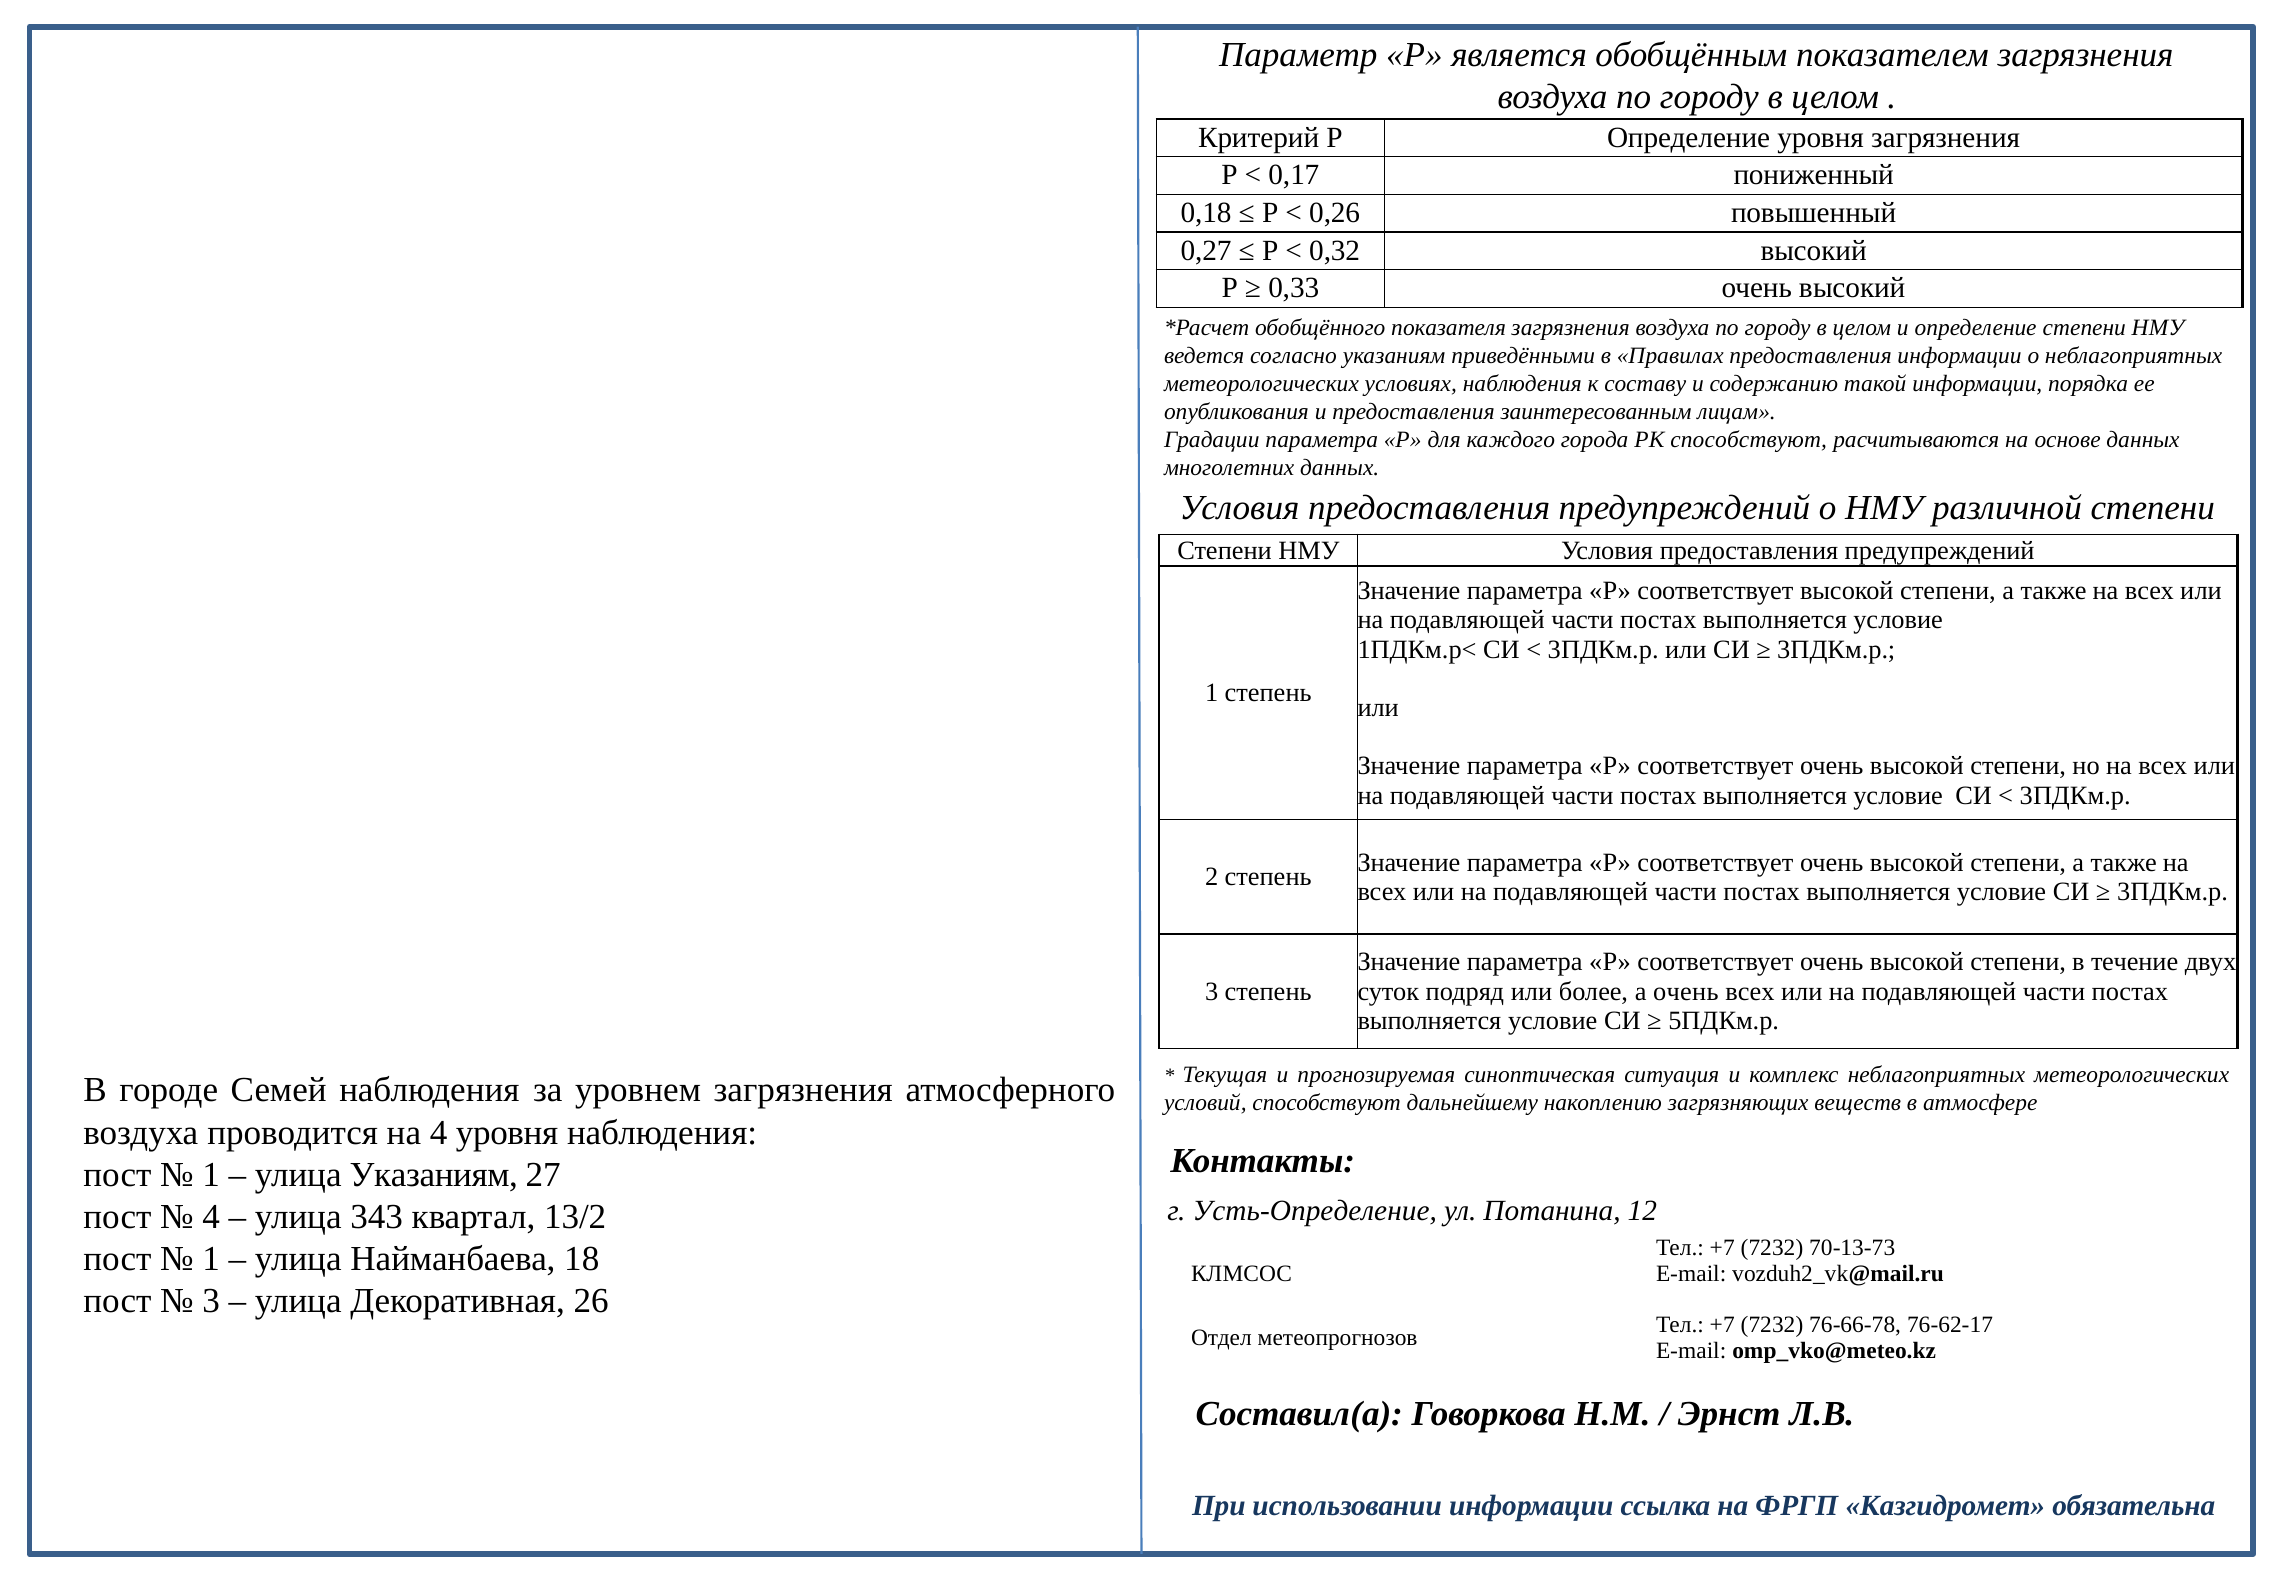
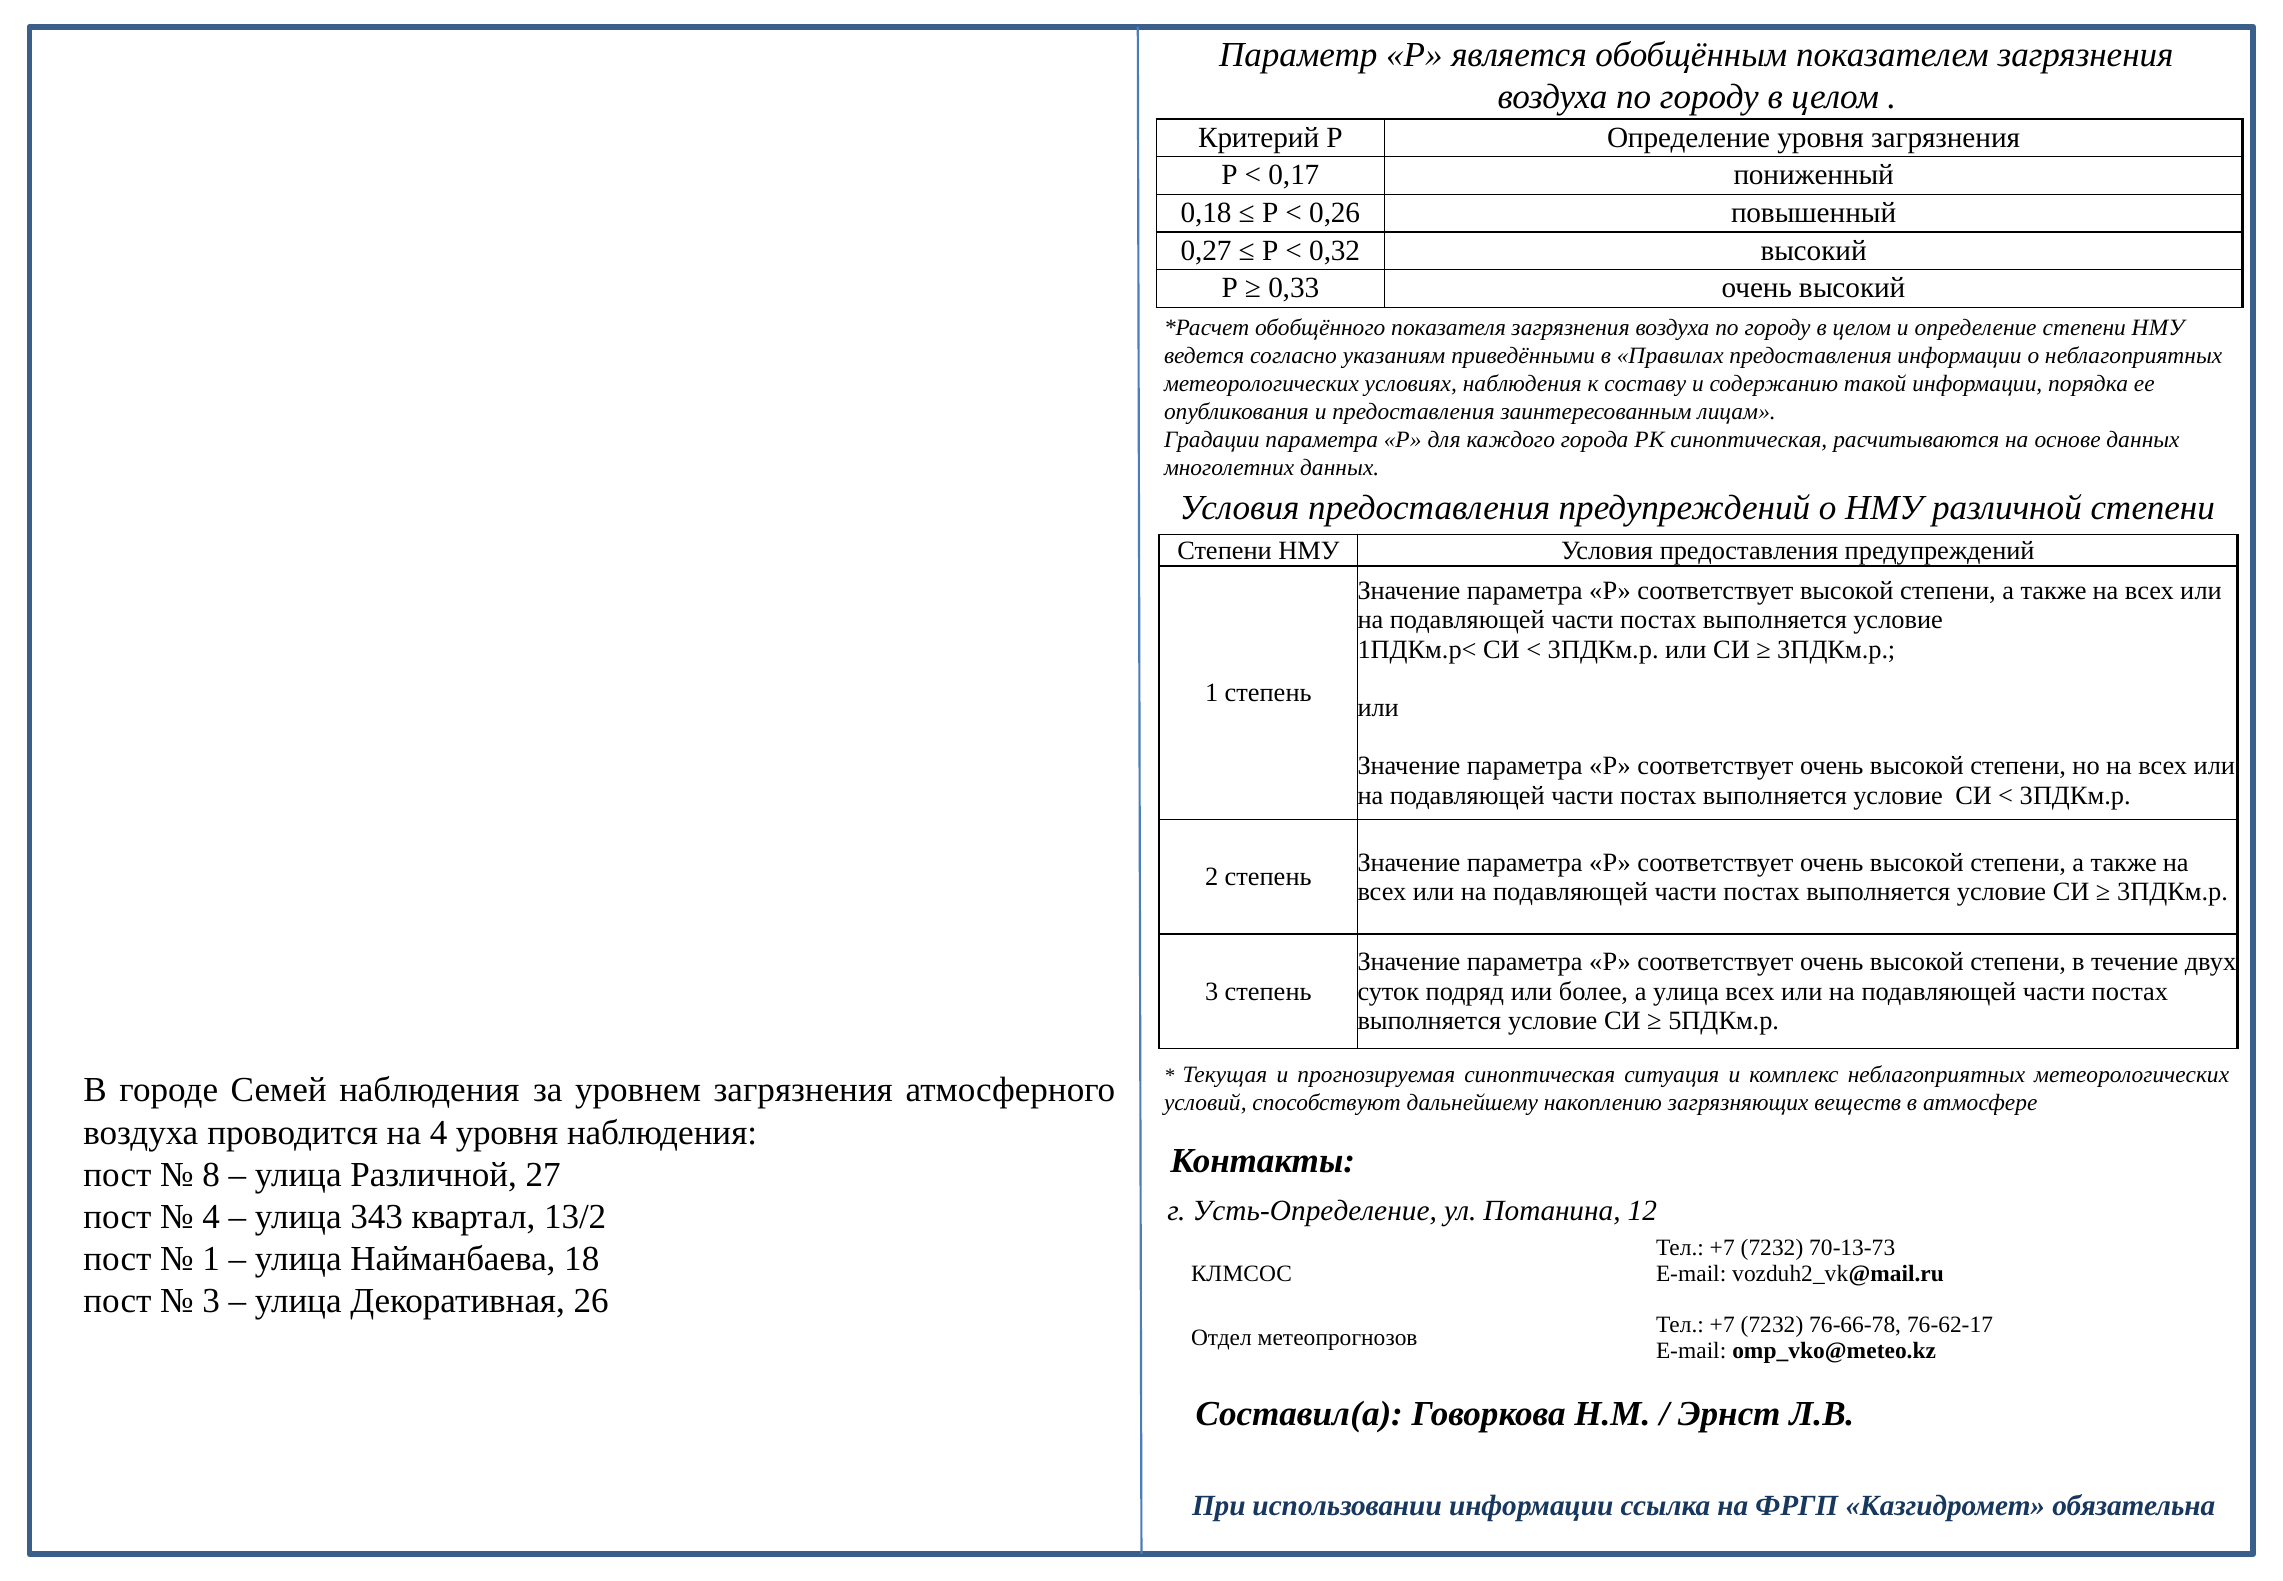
РК способствуют: способствуют -> синоптическая
а очень: очень -> улица
1 at (211, 1174): 1 -> 8
улица Указаниям: Указаниям -> Различной
